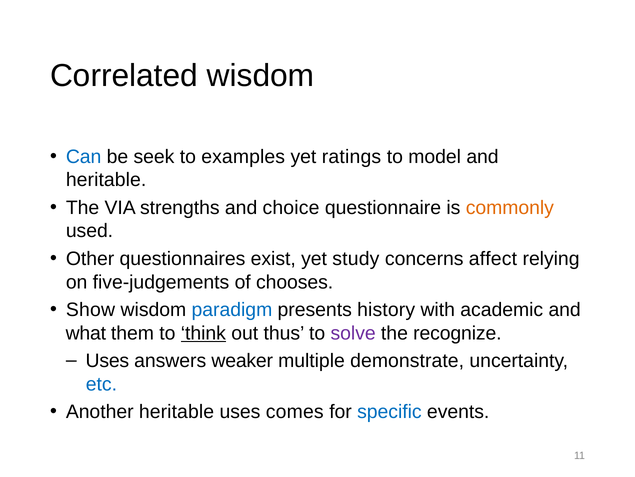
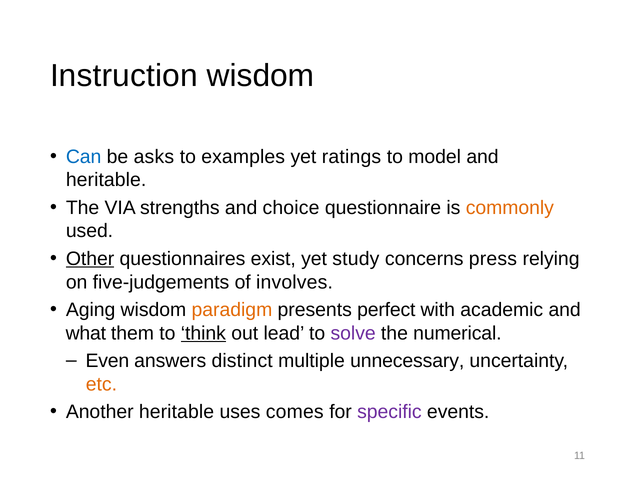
Correlated: Correlated -> Instruction
seek: seek -> asks
Other underline: none -> present
affect: affect -> press
chooses: chooses -> involves
Show: Show -> Aging
paradigm colour: blue -> orange
history: history -> perfect
thus: thus -> lead
recognize: recognize -> numerical
Uses at (107, 360): Uses -> Even
weaker: weaker -> distinct
demonstrate: demonstrate -> unnecessary
etc colour: blue -> orange
specific colour: blue -> purple
